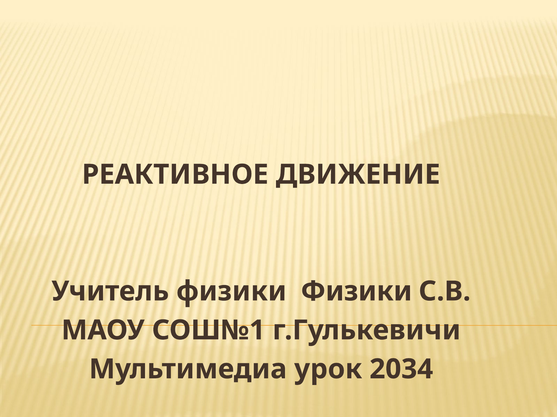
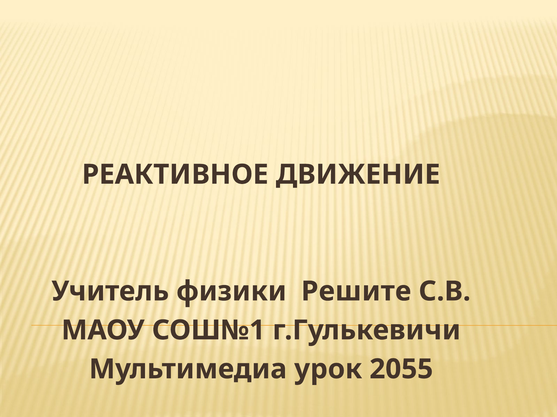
физики Физики: Физики -> Решите
2034: 2034 -> 2055
